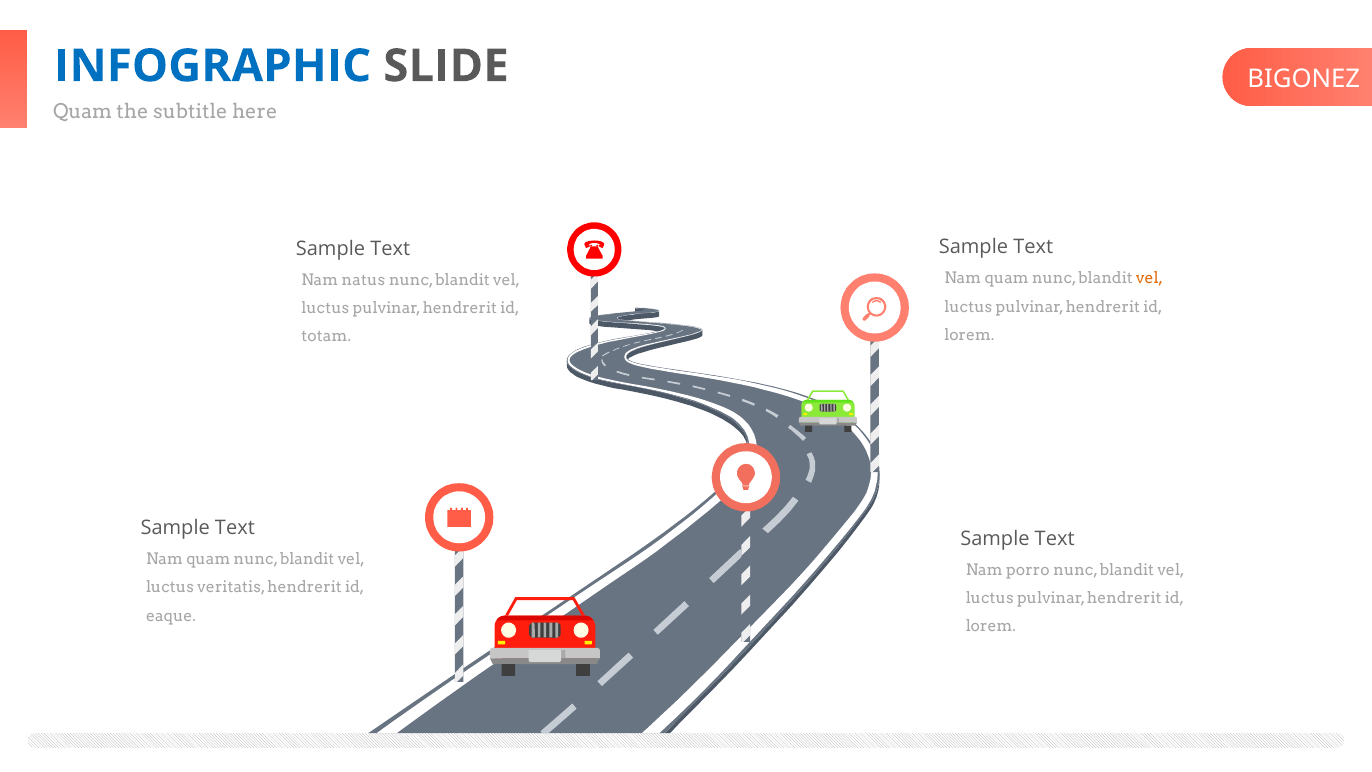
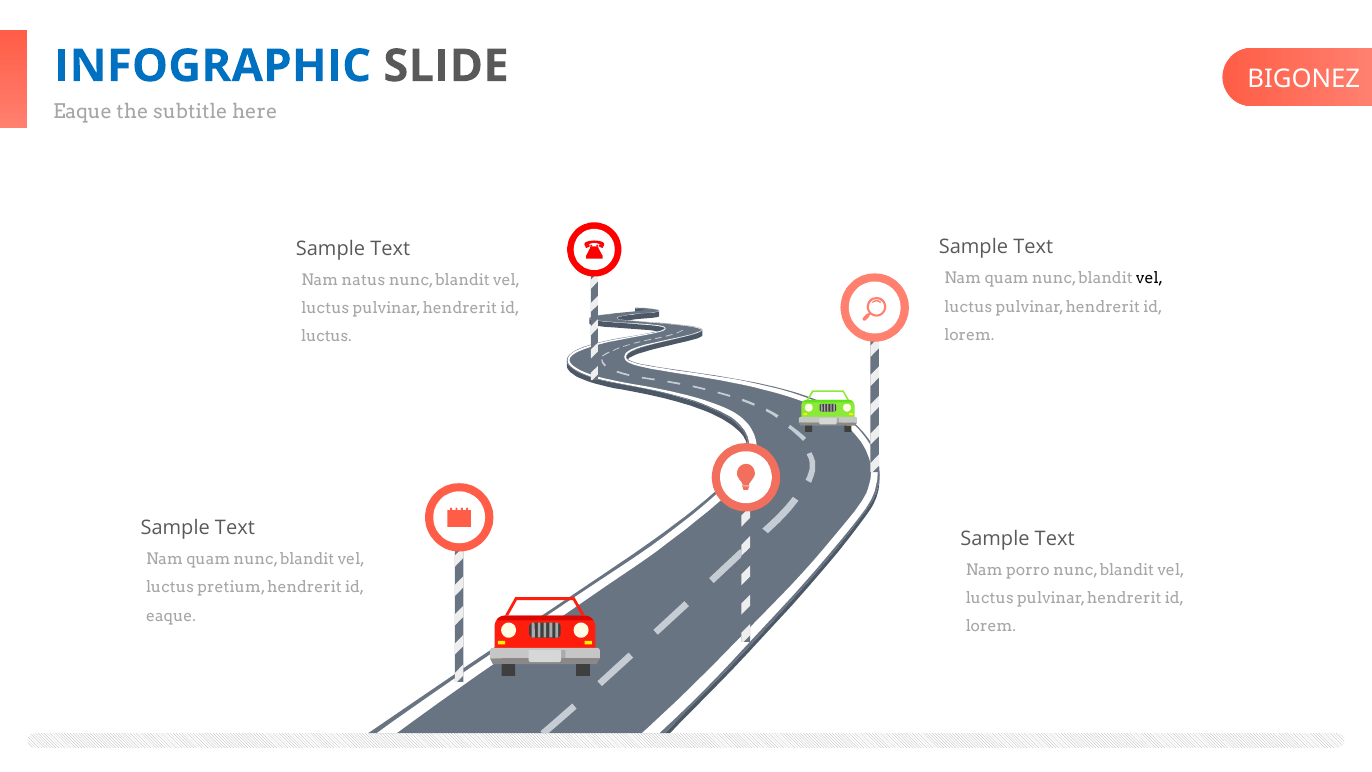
Quam at (83, 112): Quam -> Eaque
vel at (1150, 279) colour: orange -> black
totam at (326, 337): totam -> luctus
veritatis: veritatis -> pretium
